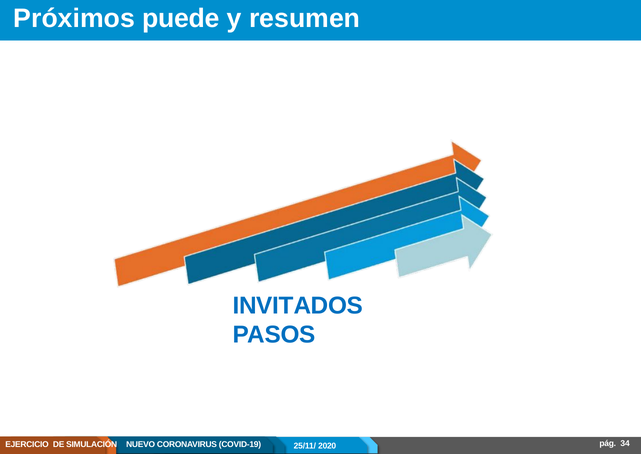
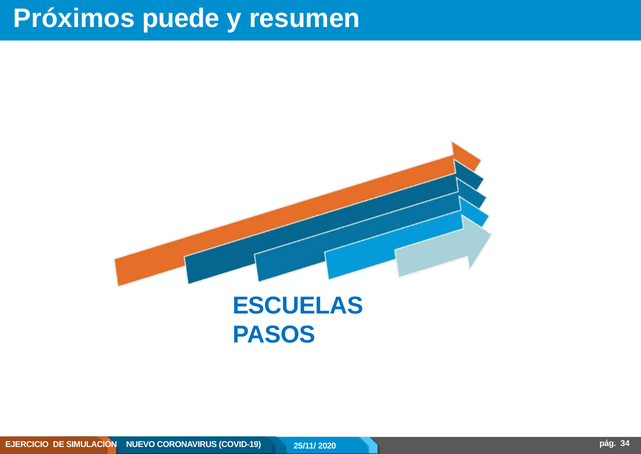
INVITADOS: INVITADOS -> ESCUELAS
